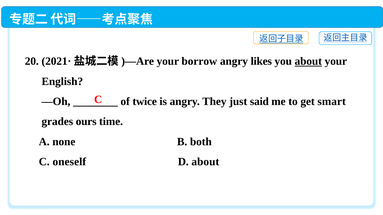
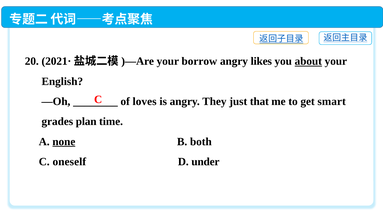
twice: twice -> loves
said: said -> that
ours: ours -> plan
none underline: none -> present
D about: about -> under
